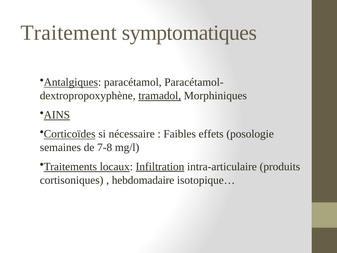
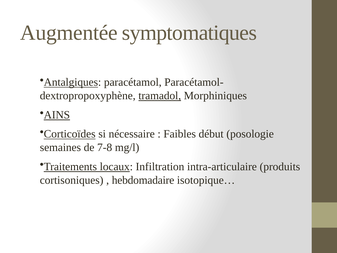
Traitement: Traitement -> Augmentée
effets: effets -> début
Infiltration underline: present -> none
